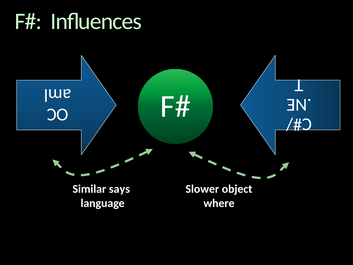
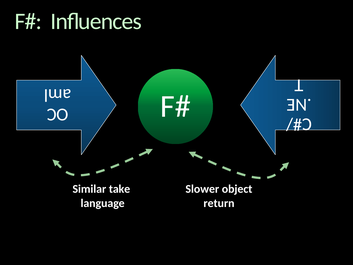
says: says -> take
where: where -> return
